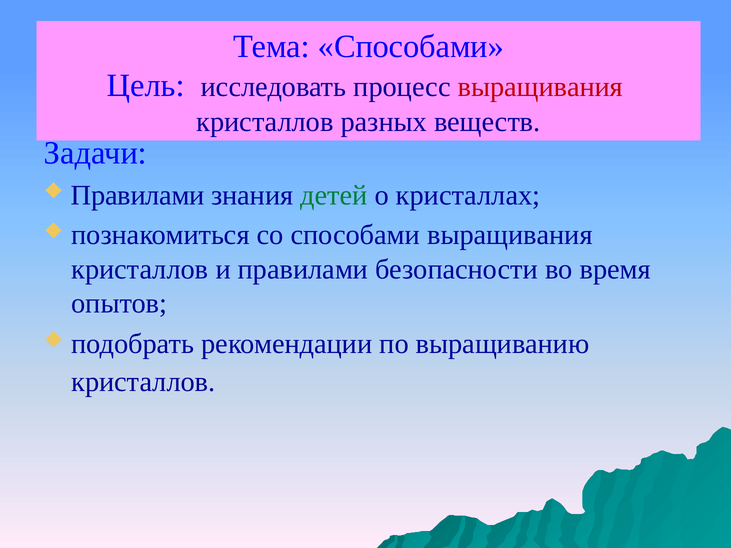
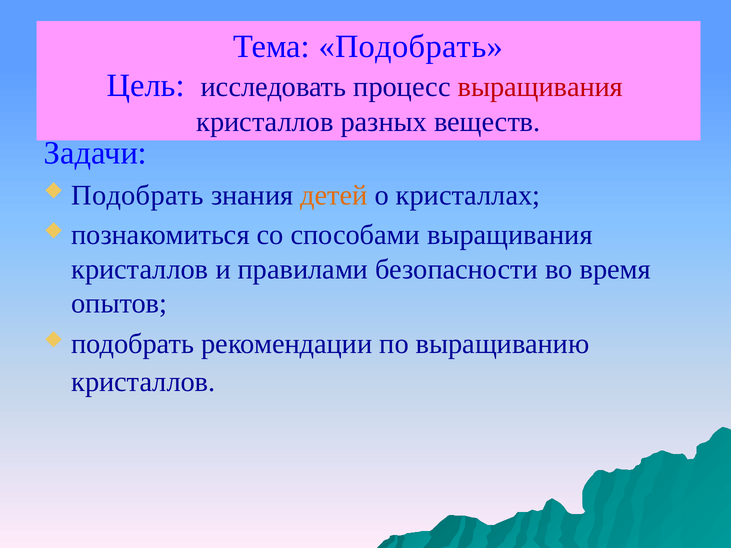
Тема Способами: Способами -> Подобрать
Правилами at (138, 195): Правилами -> Подобрать
детей colour: green -> orange
